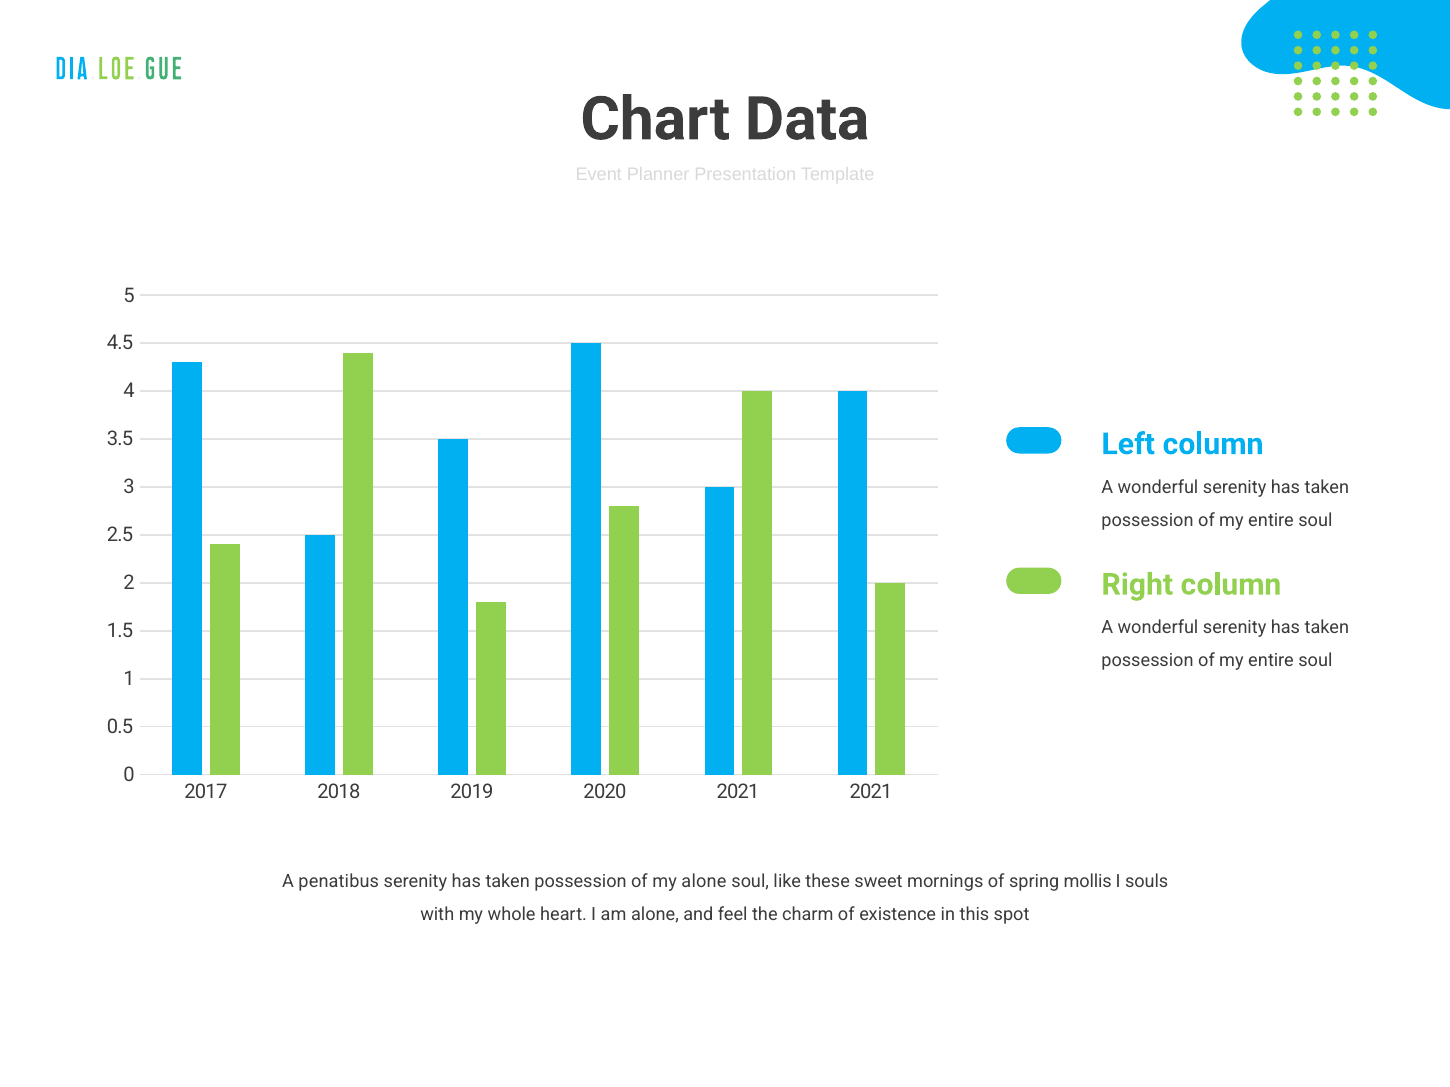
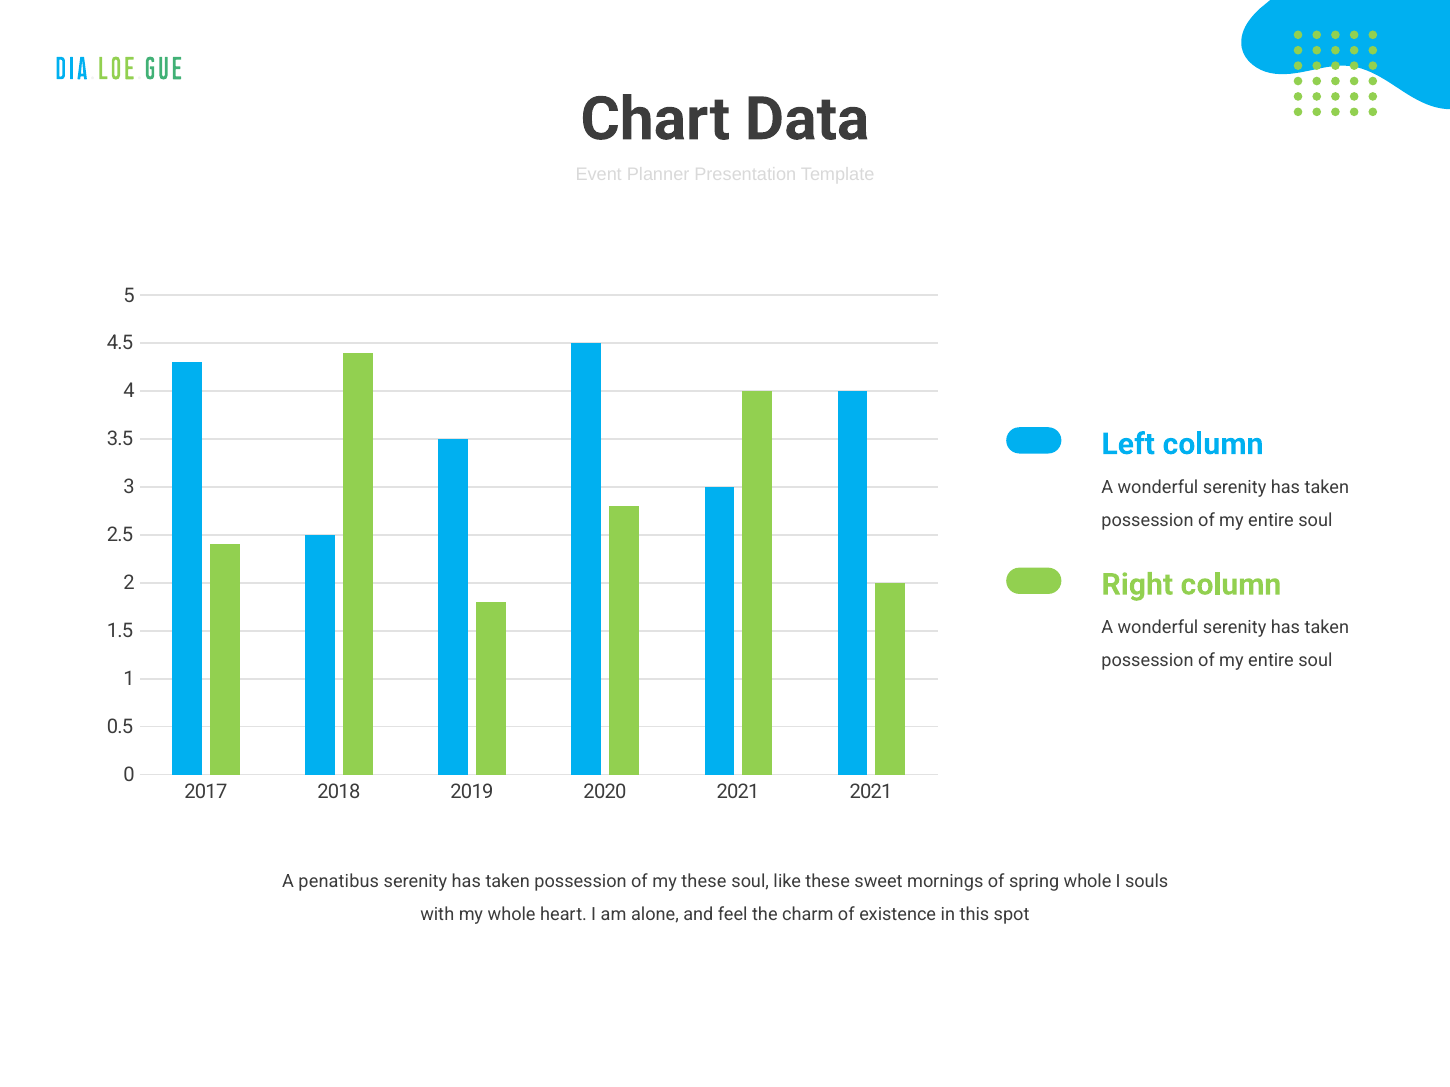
my alone: alone -> these
spring mollis: mollis -> whole
